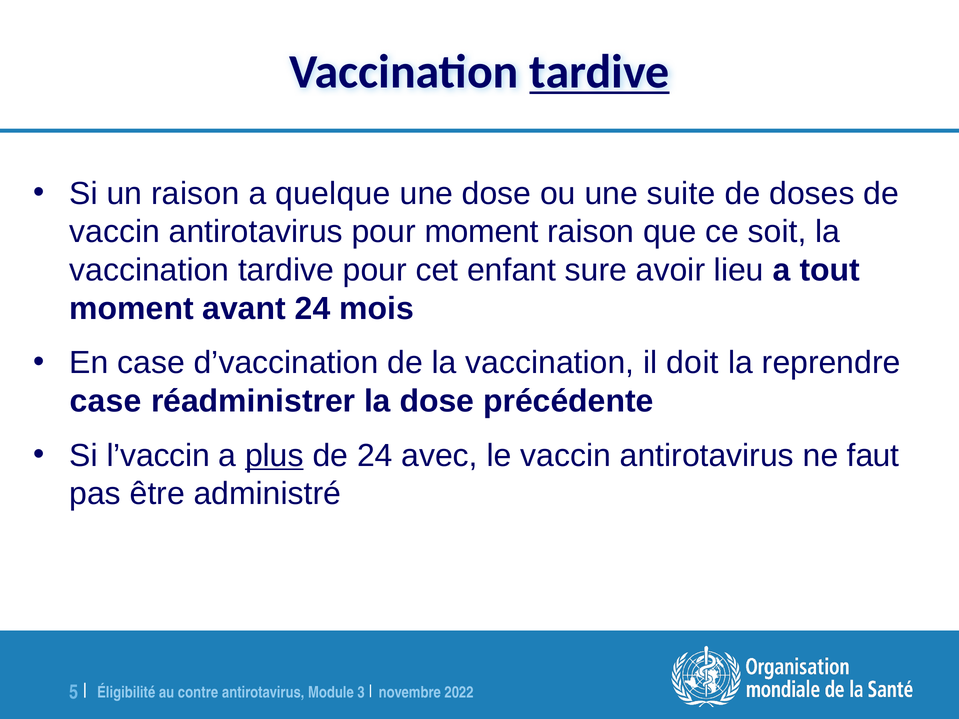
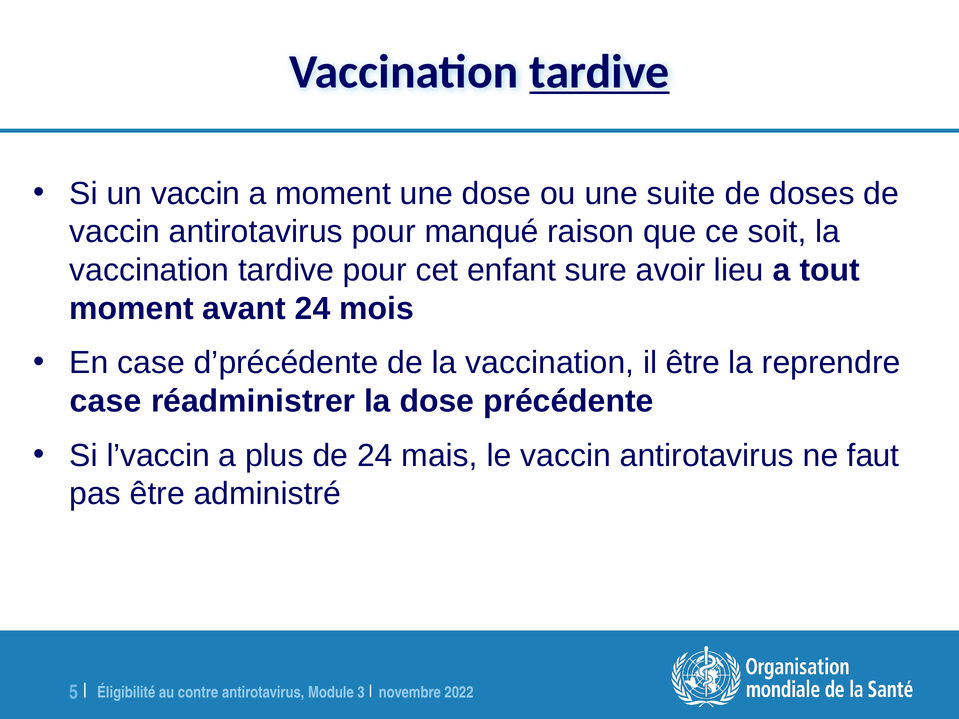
un raison: raison -> vaccin
a quelque: quelque -> moment
pour moment: moment -> manqué
d’vaccination: d’vaccination -> d’précédente
il doit: doit -> être
plus underline: present -> none
avec: avec -> mais
